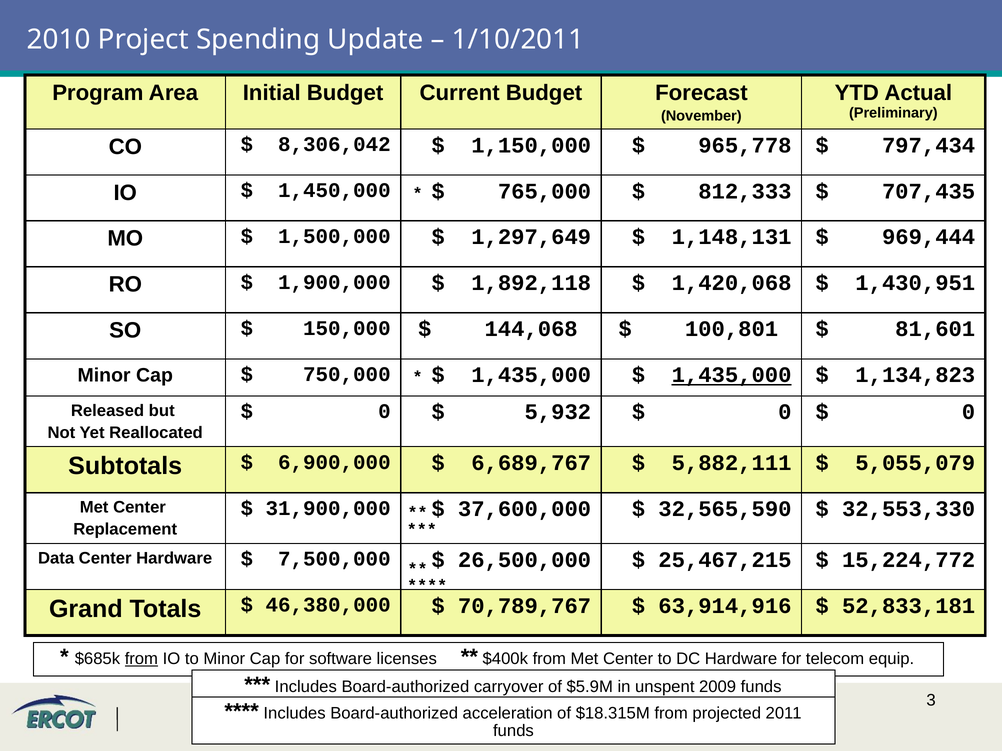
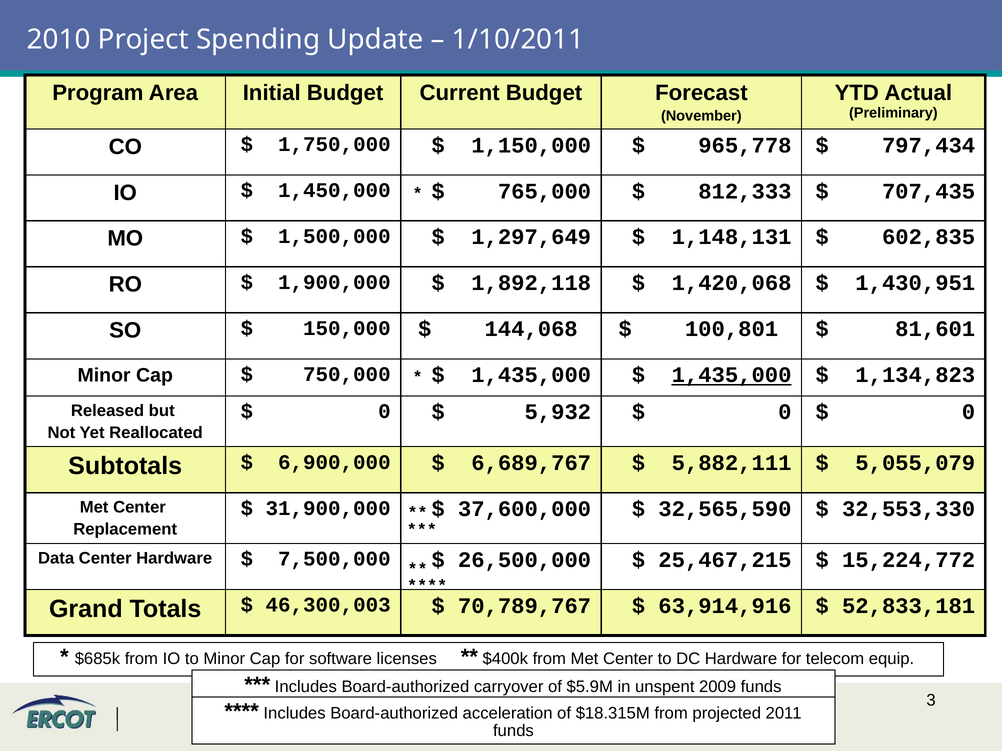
8,306,042: 8,306,042 -> 1,750,000
969,444: 969,444 -> 602,835
46,380,000: 46,380,000 -> 46,300,003
from at (141, 659) underline: present -> none
